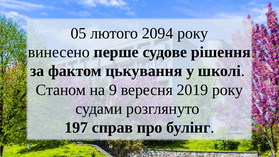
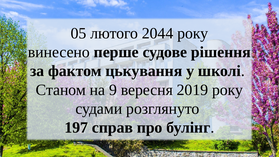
2094: 2094 -> 2044
